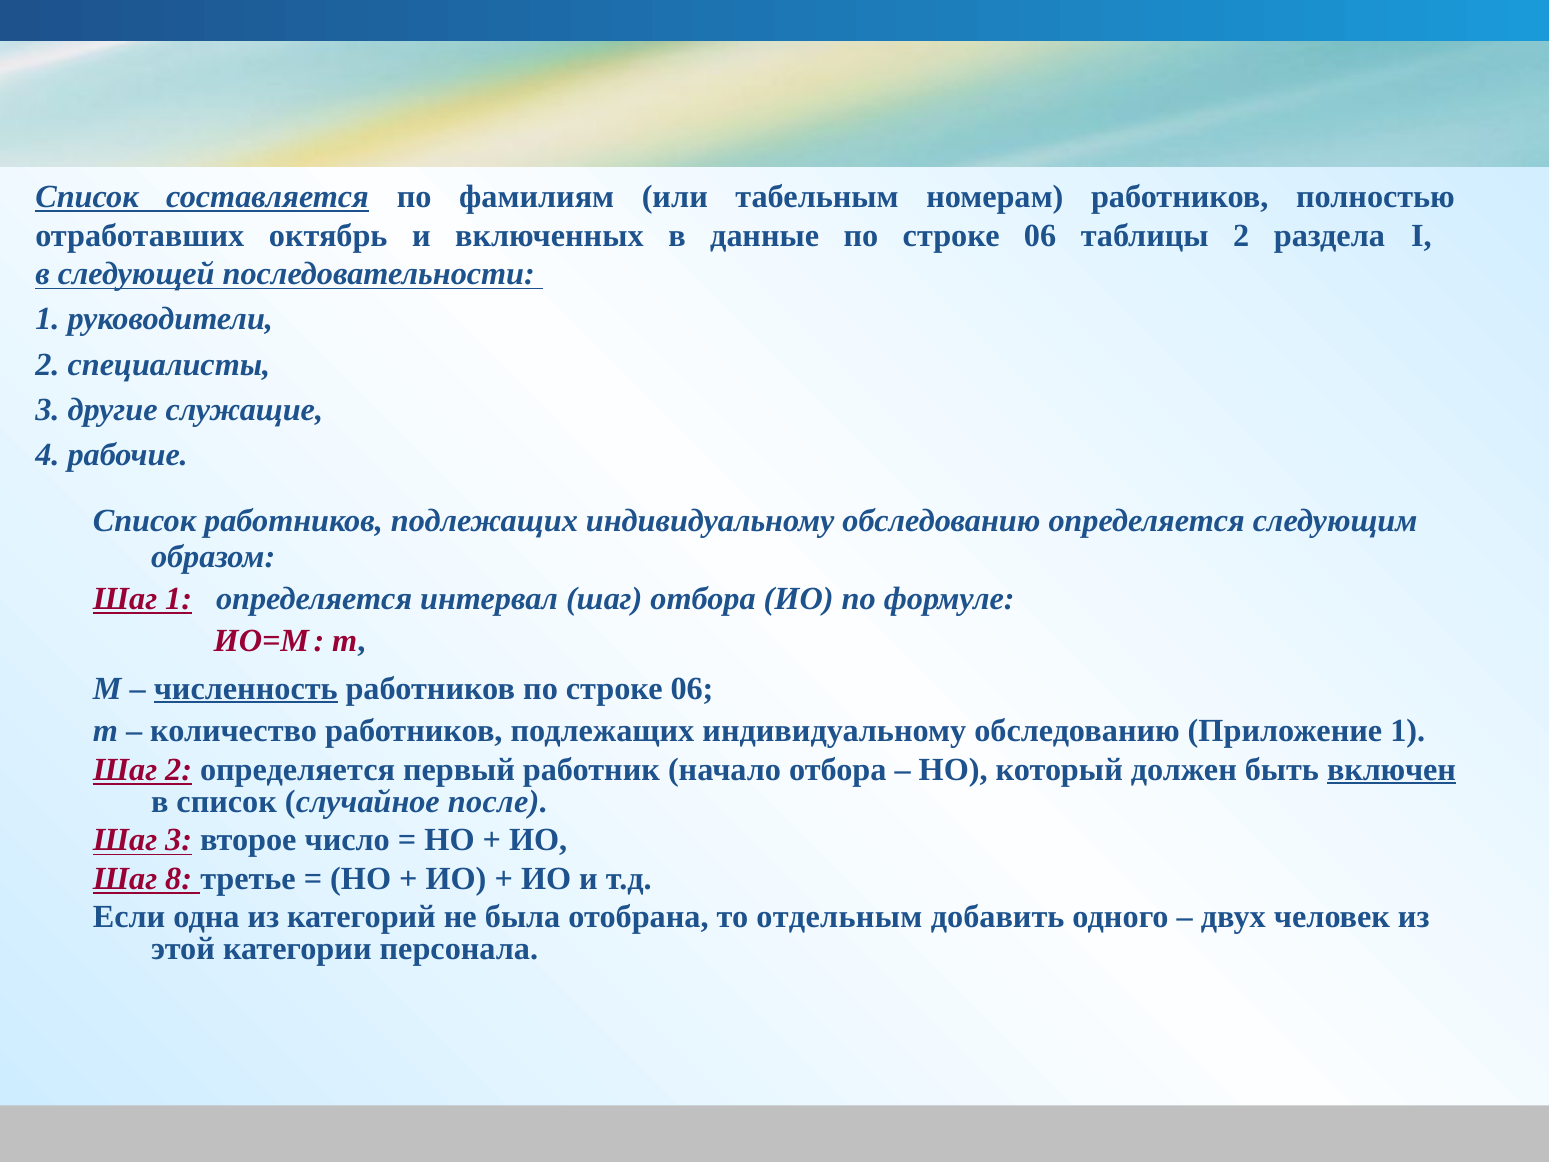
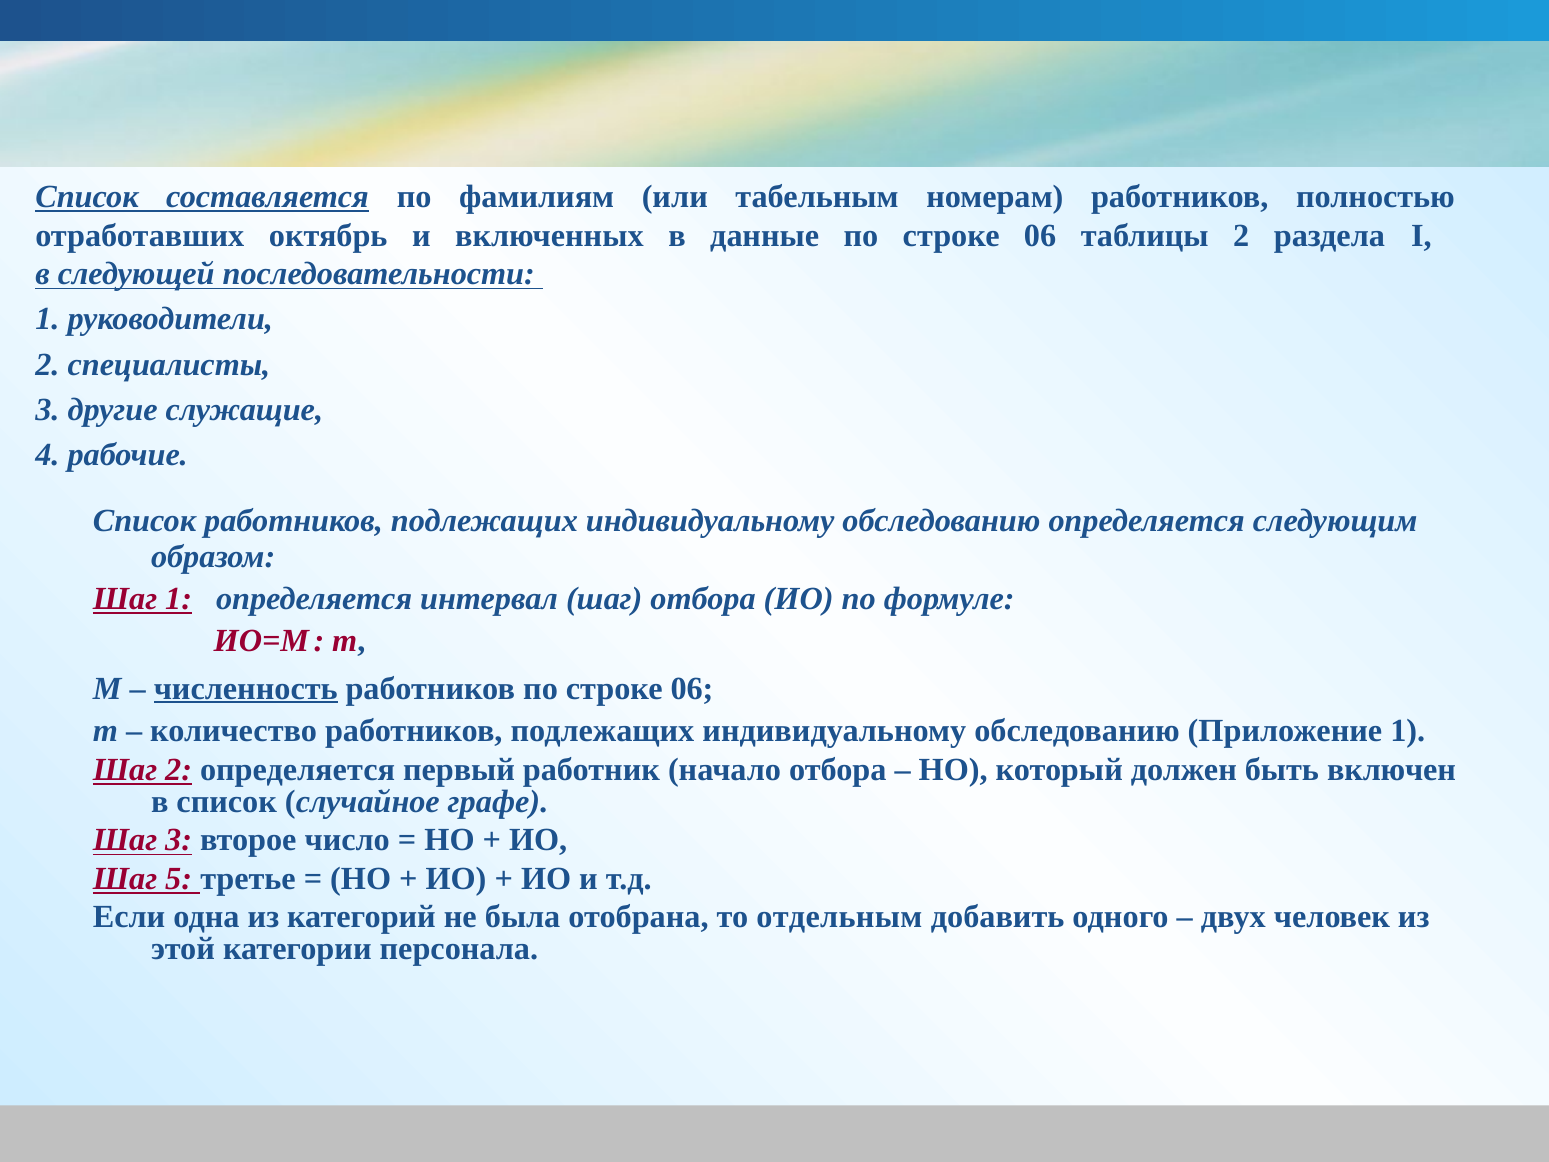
включен underline: present -> none
после: после -> графе
8: 8 -> 5
